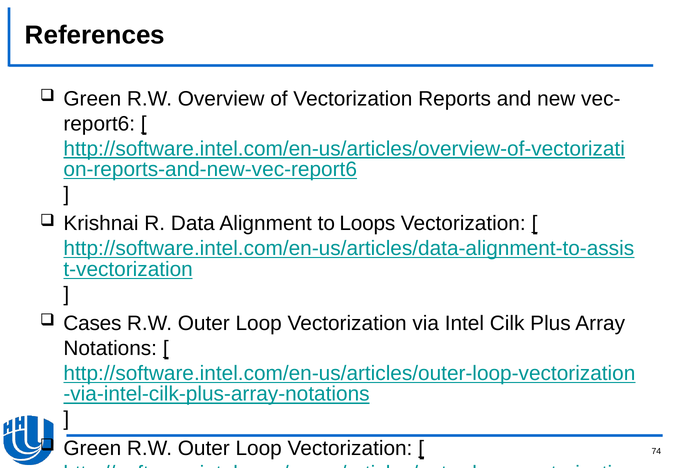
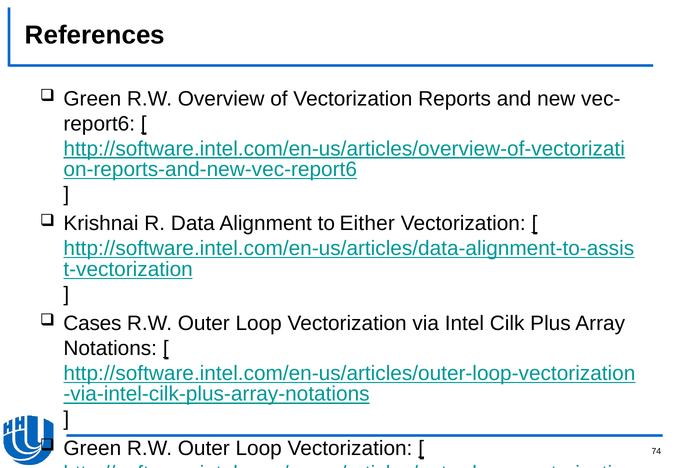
Loops: Loops -> Either
